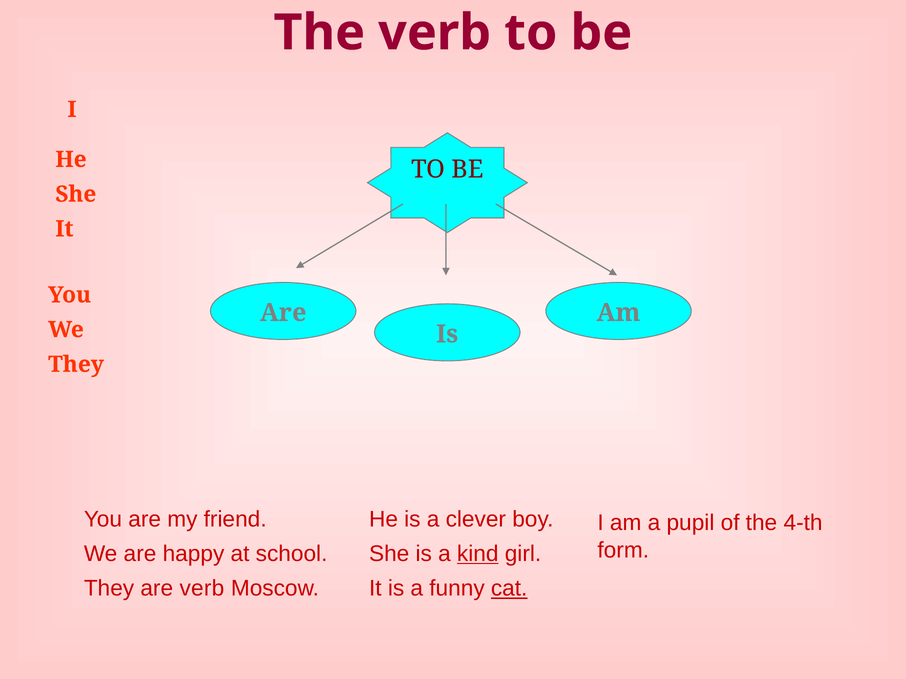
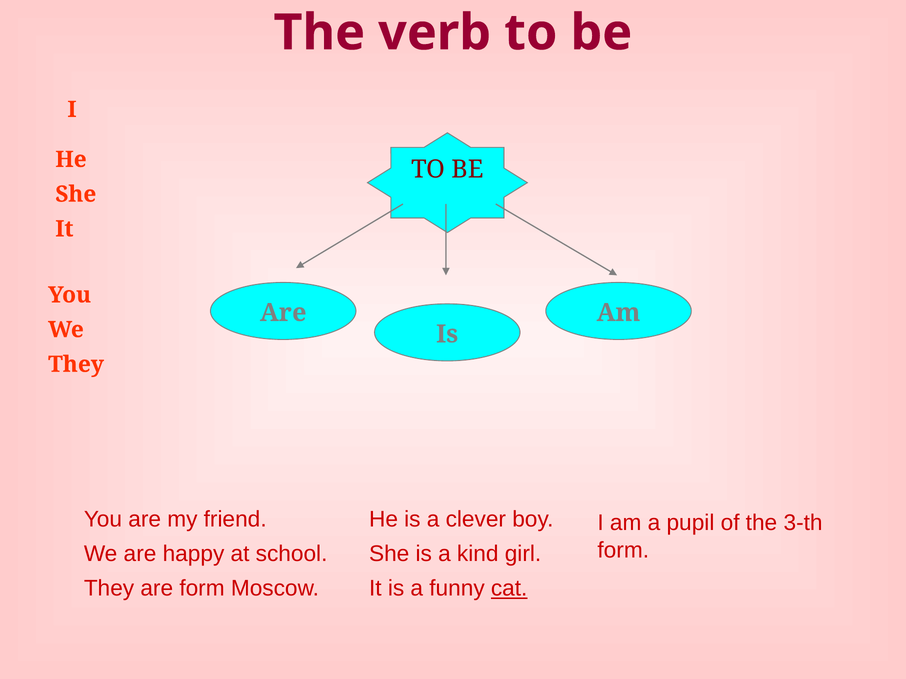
4-th: 4-th -> 3-th
kind underline: present -> none
are verb: verb -> form
